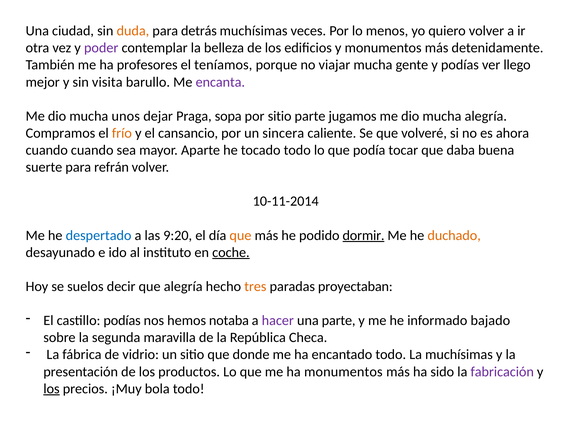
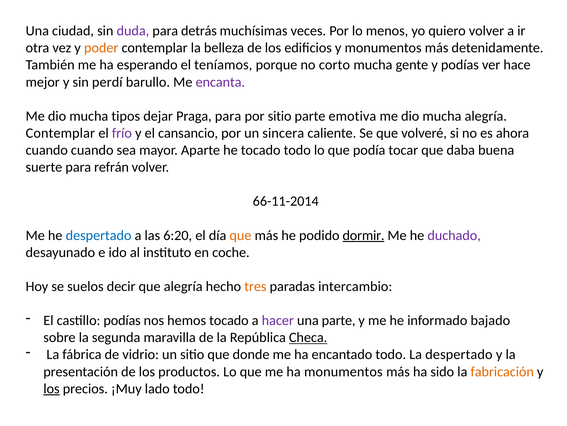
duda colour: orange -> purple
poder colour: purple -> orange
profesores: profesores -> esperando
viajar: viajar -> corto
llego: llego -> hace
visita: visita -> perdí
unos: unos -> tipos
Praga sopa: sopa -> para
jugamos: jugamos -> emotiva
Compramos at (60, 133): Compramos -> Contemplar
frío colour: orange -> purple
10-11-2014: 10-11-2014 -> 66-11-2014
9:20: 9:20 -> 6:20
duchado colour: orange -> purple
coche underline: present -> none
proyectaban: proyectaban -> intercambio
hemos notaba: notaba -> tocado
Checa underline: none -> present
La muchísimas: muchísimas -> despertado
fabricación colour: purple -> orange
bola: bola -> lado
